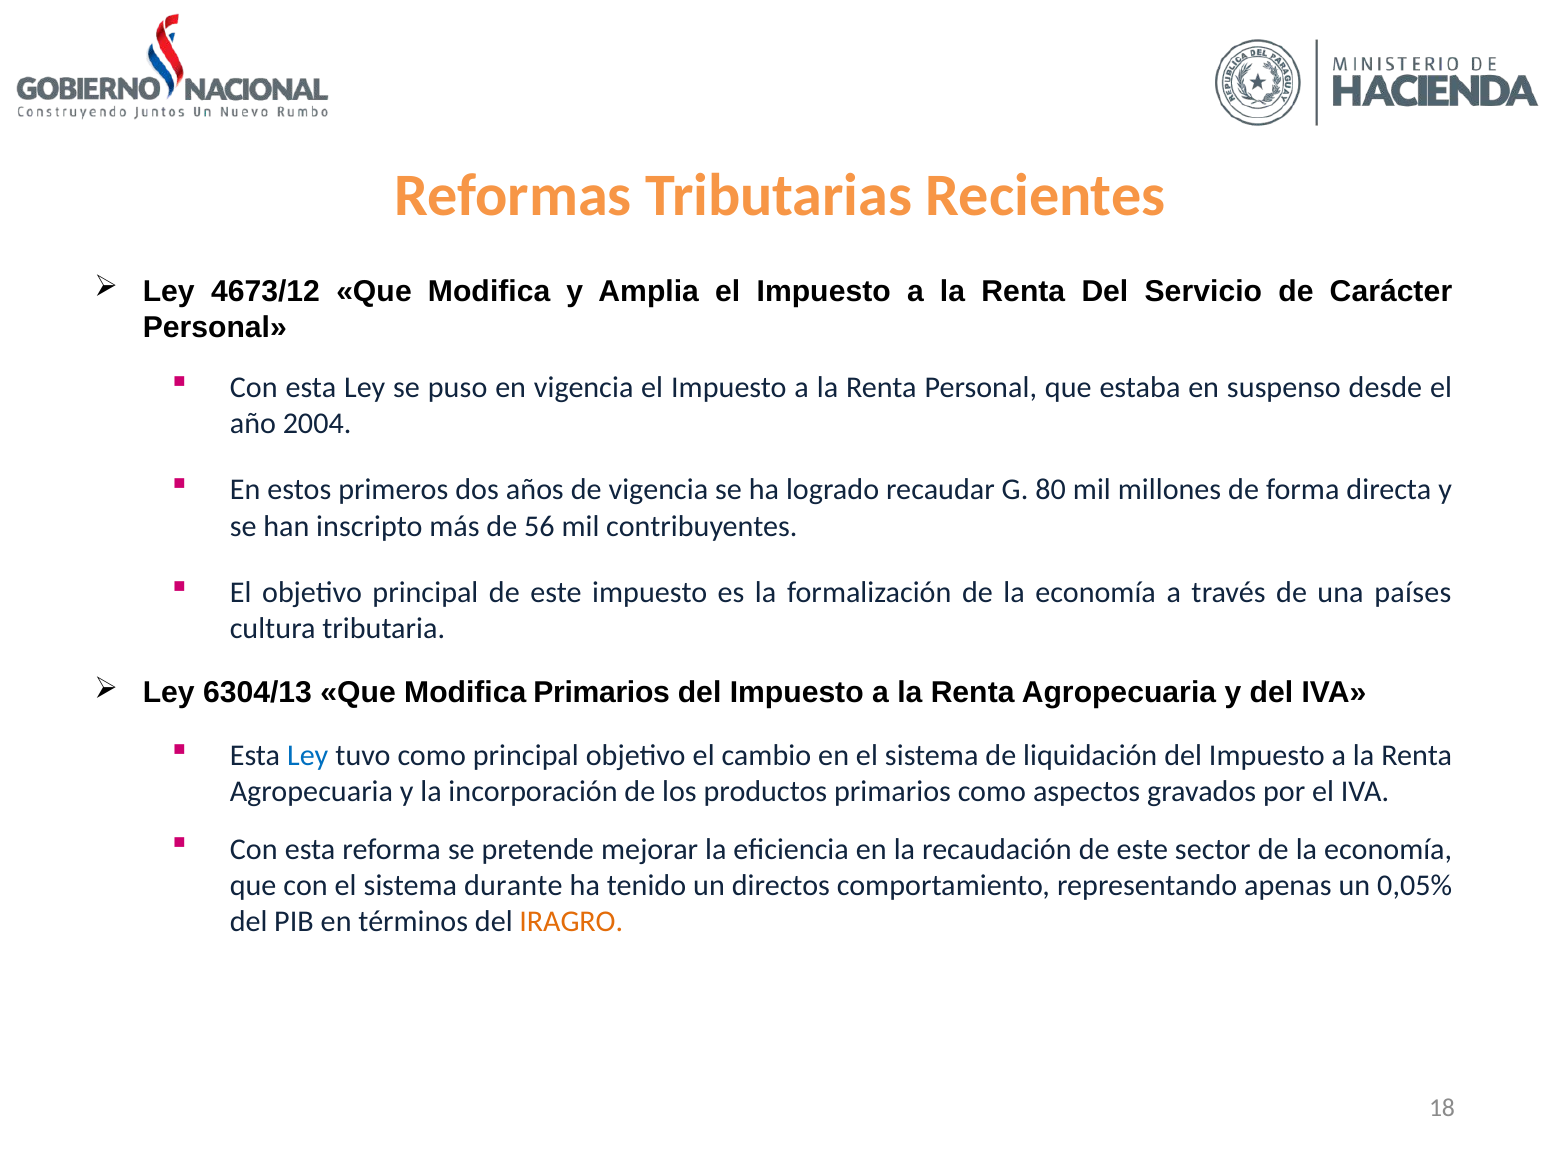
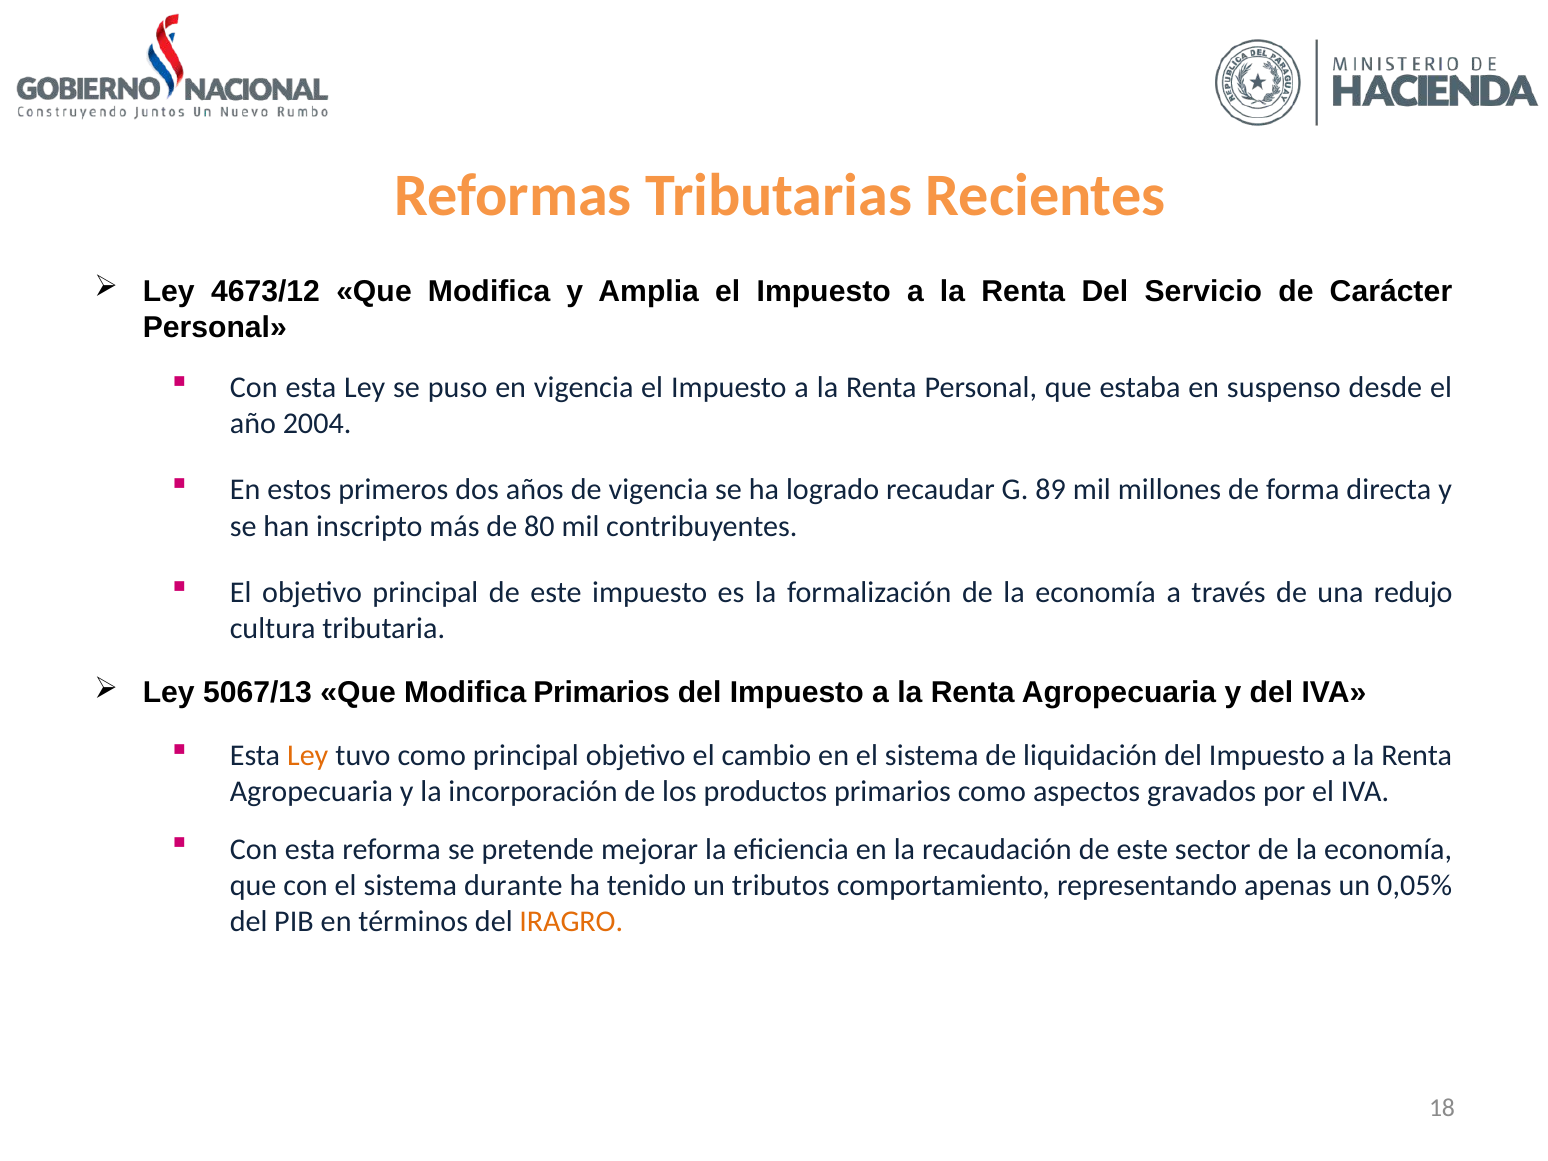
80: 80 -> 89
56: 56 -> 80
países: países -> redujo
6304/13: 6304/13 -> 5067/13
Ley at (308, 756) colour: blue -> orange
directos: directos -> tributos
